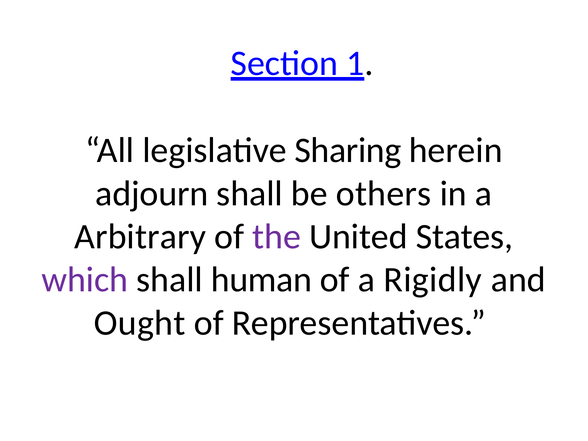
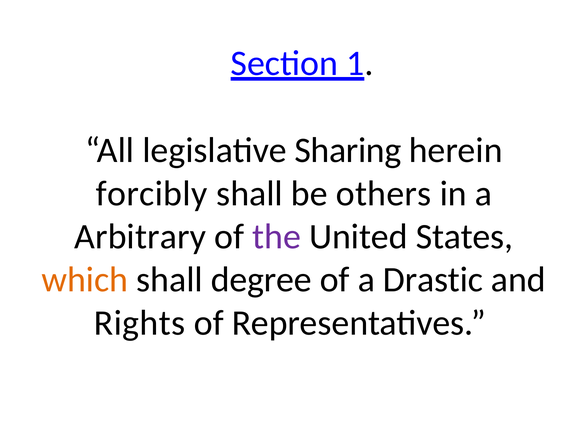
adjourn: adjourn -> forcibly
which colour: purple -> orange
human: human -> degree
Rigidly: Rigidly -> Drastic
Ought: Ought -> Rights
